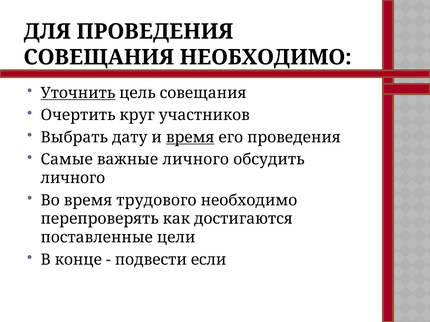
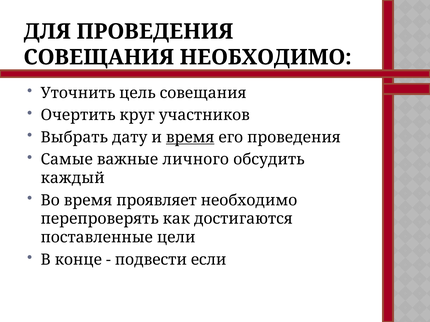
Уточнить underline: present -> none
личного at (73, 178): личного -> каждый
трудового: трудового -> проявляет
